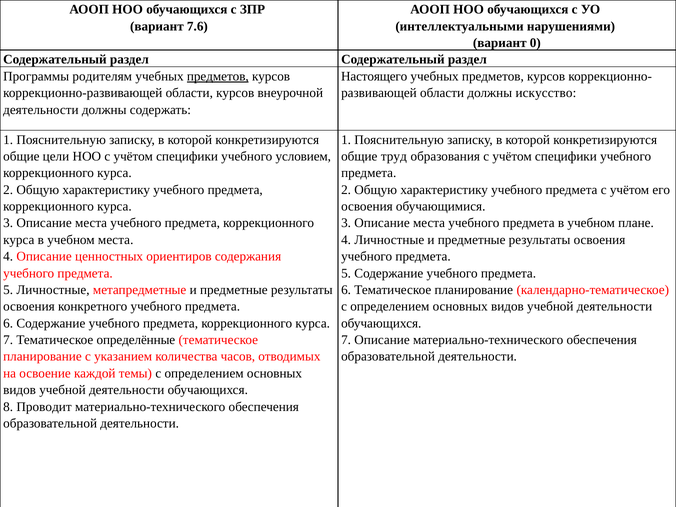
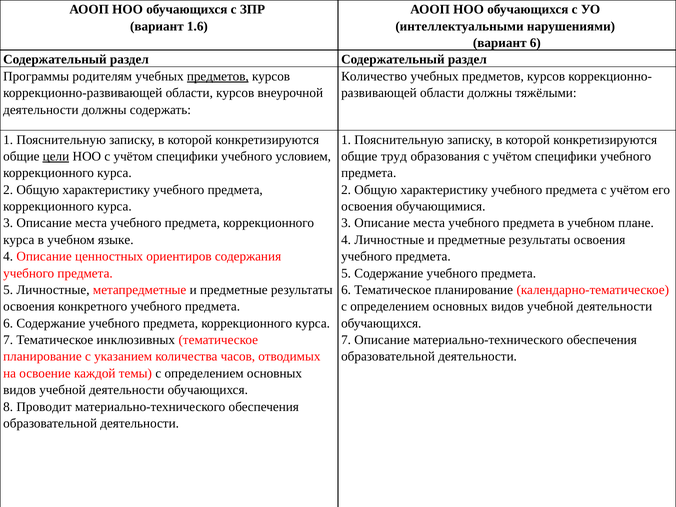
7.6: 7.6 -> 1.6
вариант 0: 0 -> 6
Настоящего: Настоящего -> Количество
искусство: искусство -> тяжёлыми
цели underline: none -> present
учебном места: места -> языке
определённые: определённые -> инклюзивных
